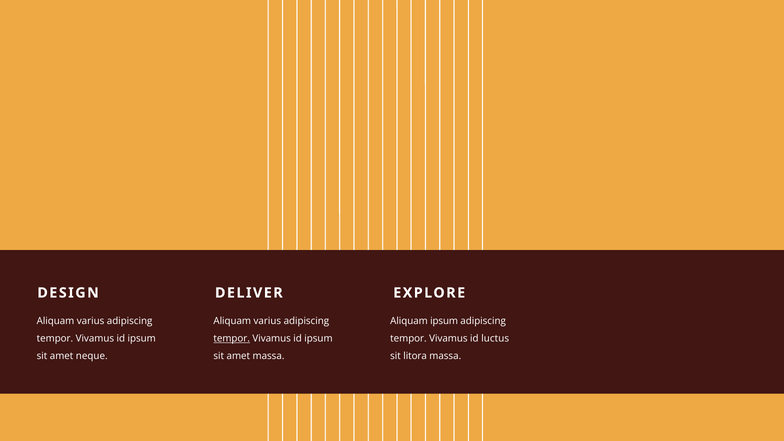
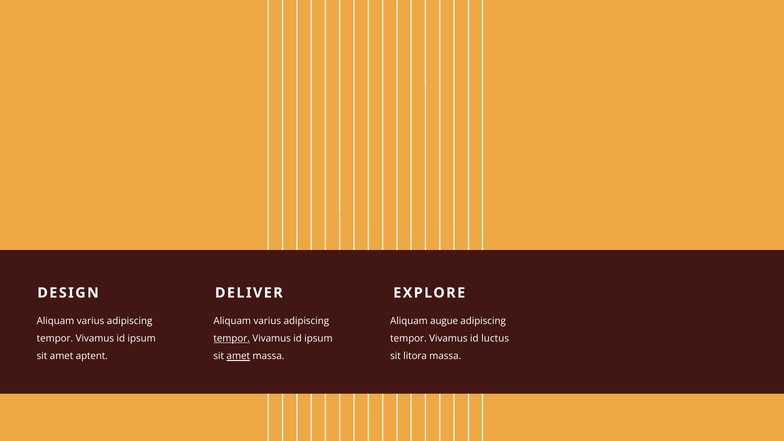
Aliquam ipsum: ipsum -> augue
neque: neque -> aptent
amet at (238, 356) underline: none -> present
